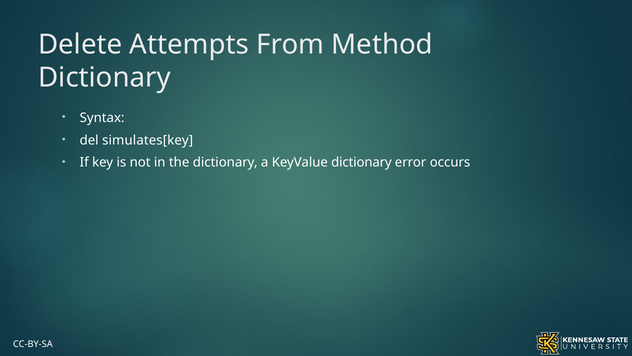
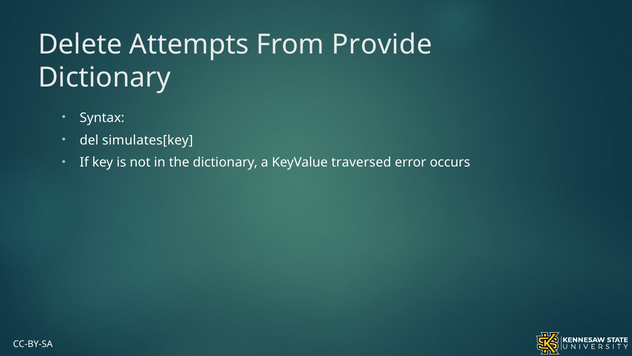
Method: Method -> Provide
KeyValue dictionary: dictionary -> traversed
